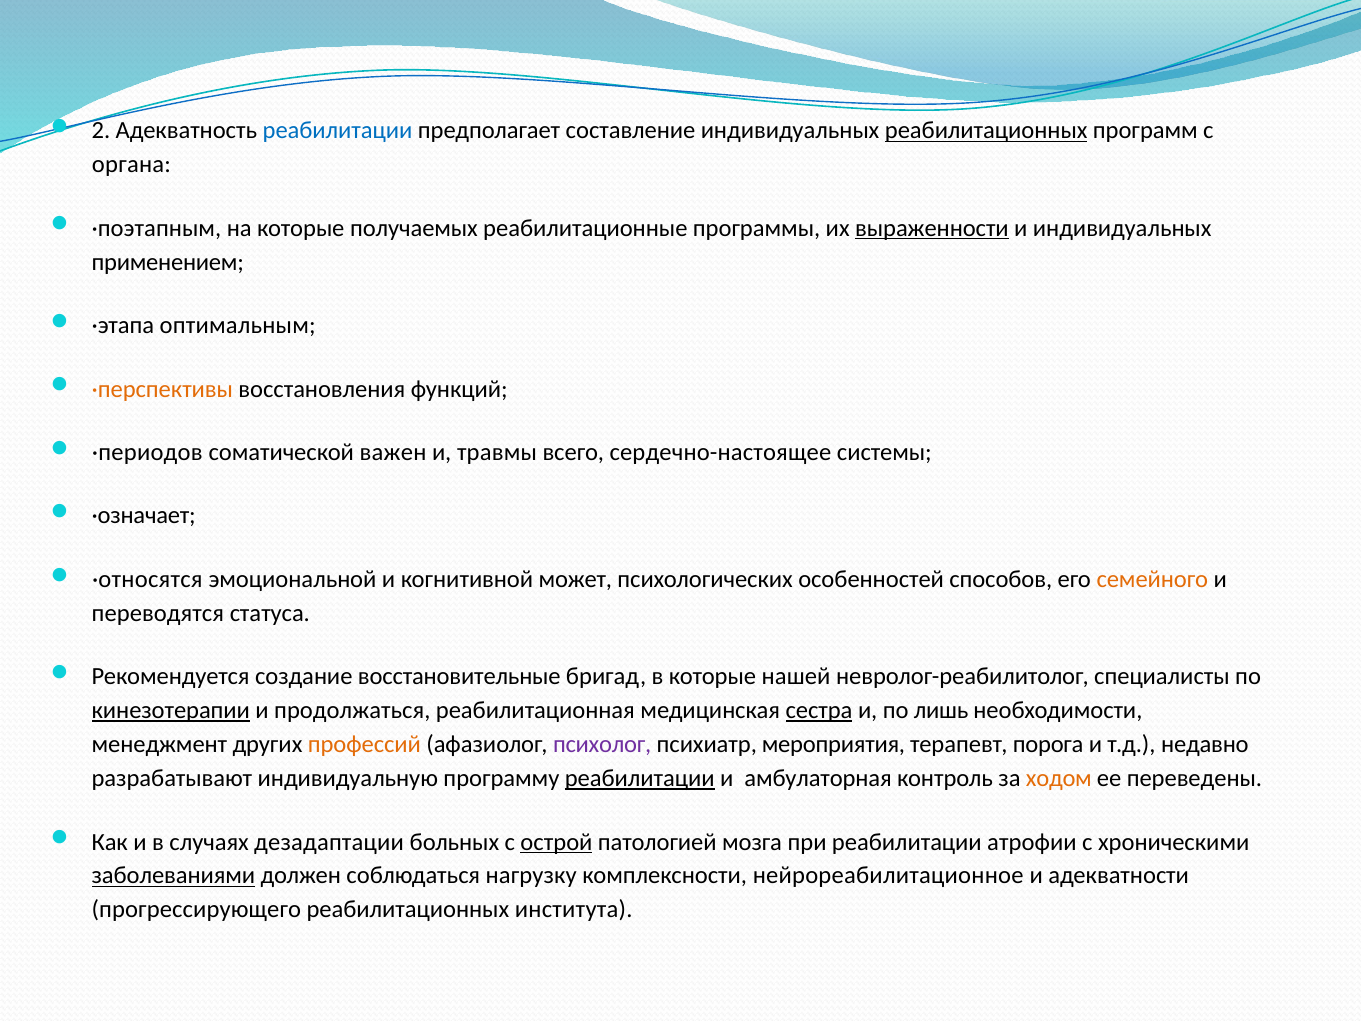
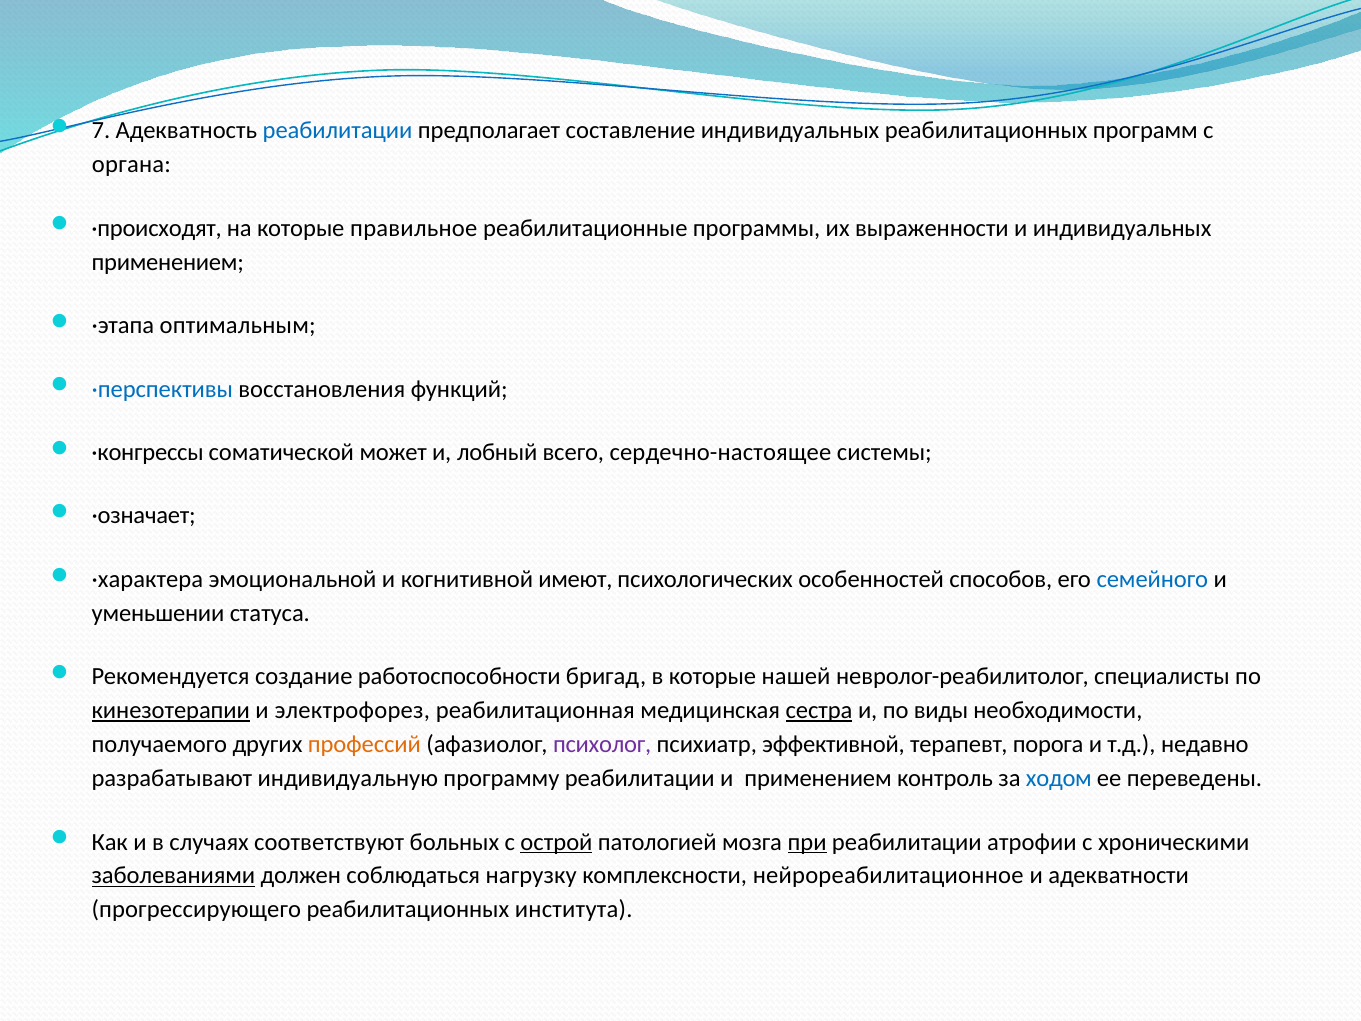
2: 2 -> 7
реабилитационных at (986, 131) underline: present -> none
·поэтапным: ·поэтапным -> ·происходят
получаемых: получаемых -> правильное
выраженности underline: present -> none
·перспективы colour: orange -> blue
·периодов: ·периодов -> ·конгрессы
важен: важен -> может
травмы: травмы -> лобный
·относятся: ·относятся -> ·характера
может: может -> имеют
семейного colour: orange -> blue
переводятся: переводятся -> уменьшении
восстановительные: восстановительные -> работоспособности
продолжаться: продолжаться -> электрофорез
лишь: лишь -> виды
менеджмент: менеджмент -> получаемого
мероприятия: мероприятия -> эффективной
реабилитации at (640, 778) underline: present -> none
и амбулаторная: амбулаторная -> применением
ходом colour: orange -> blue
дезадаптации: дезадаптации -> соответствуют
при underline: none -> present
